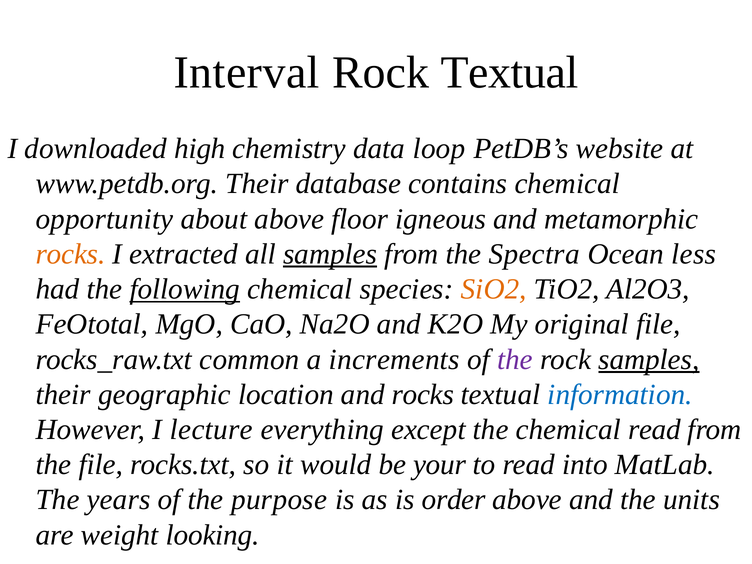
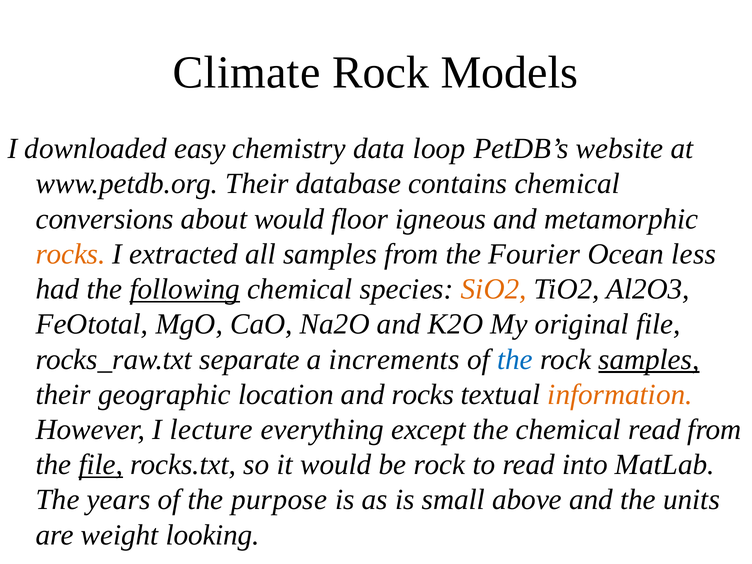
Interval: Interval -> Climate
Rock Textual: Textual -> Models
high: high -> easy
opportunity: opportunity -> conversions
about above: above -> would
samples at (330, 254) underline: present -> none
Spectra: Spectra -> Fourier
common: common -> separate
the at (515, 359) colour: purple -> blue
information colour: blue -> orange
file at (101, 465) underline: none -> present
be your: your -> rock
order: order -> small
